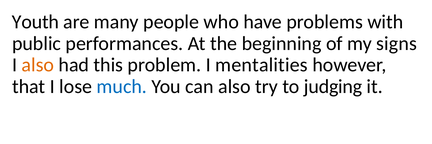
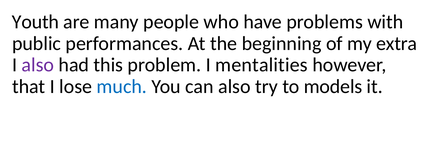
signs: signs -> extra
also at (38, 65) colour: orange -> purple
judging: judging -> models
